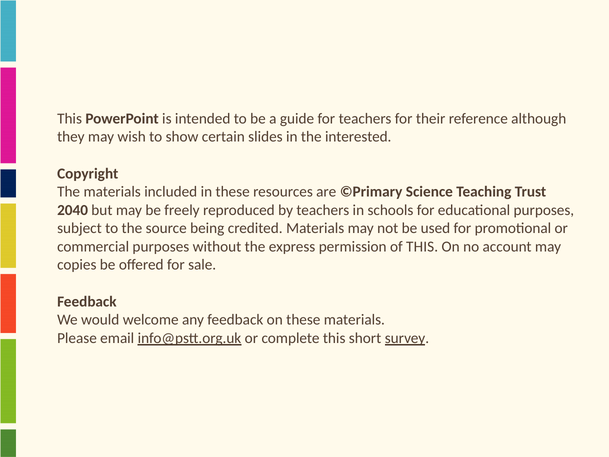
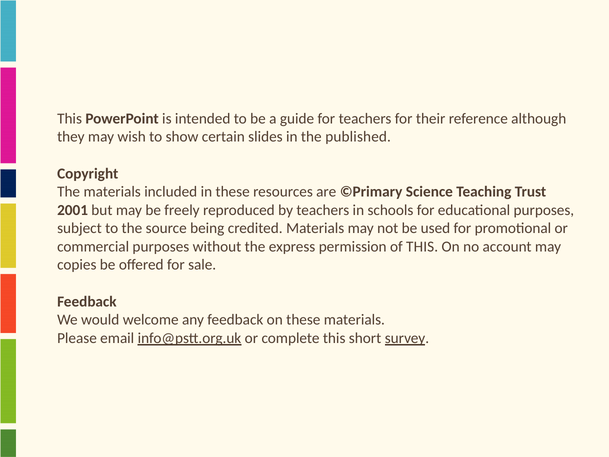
interested: interested -> published
2040: 2040 -> 2001
